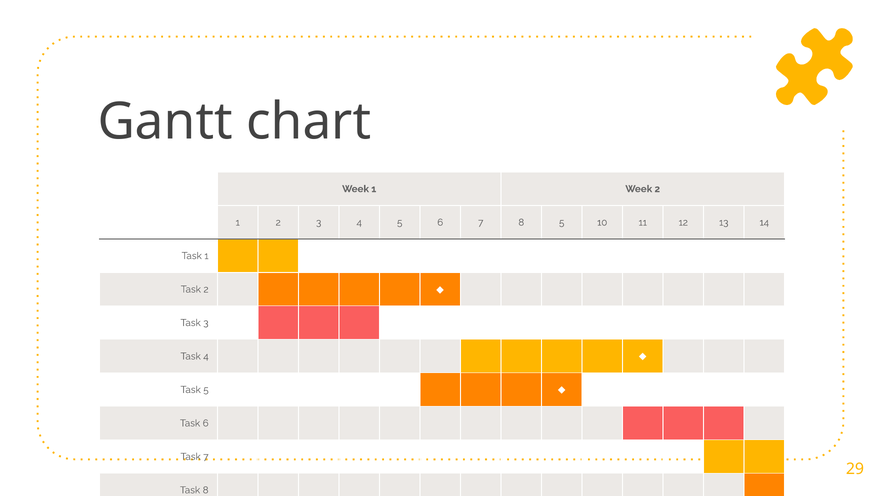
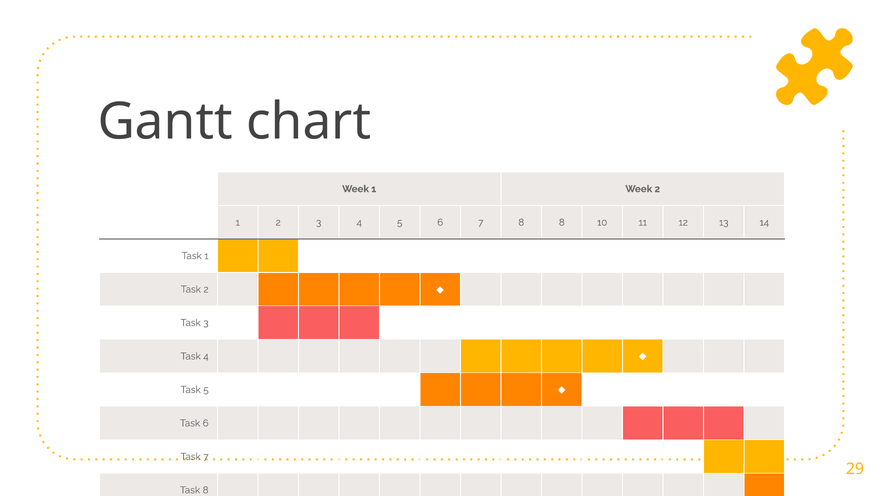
8 5: 5 -> 8
